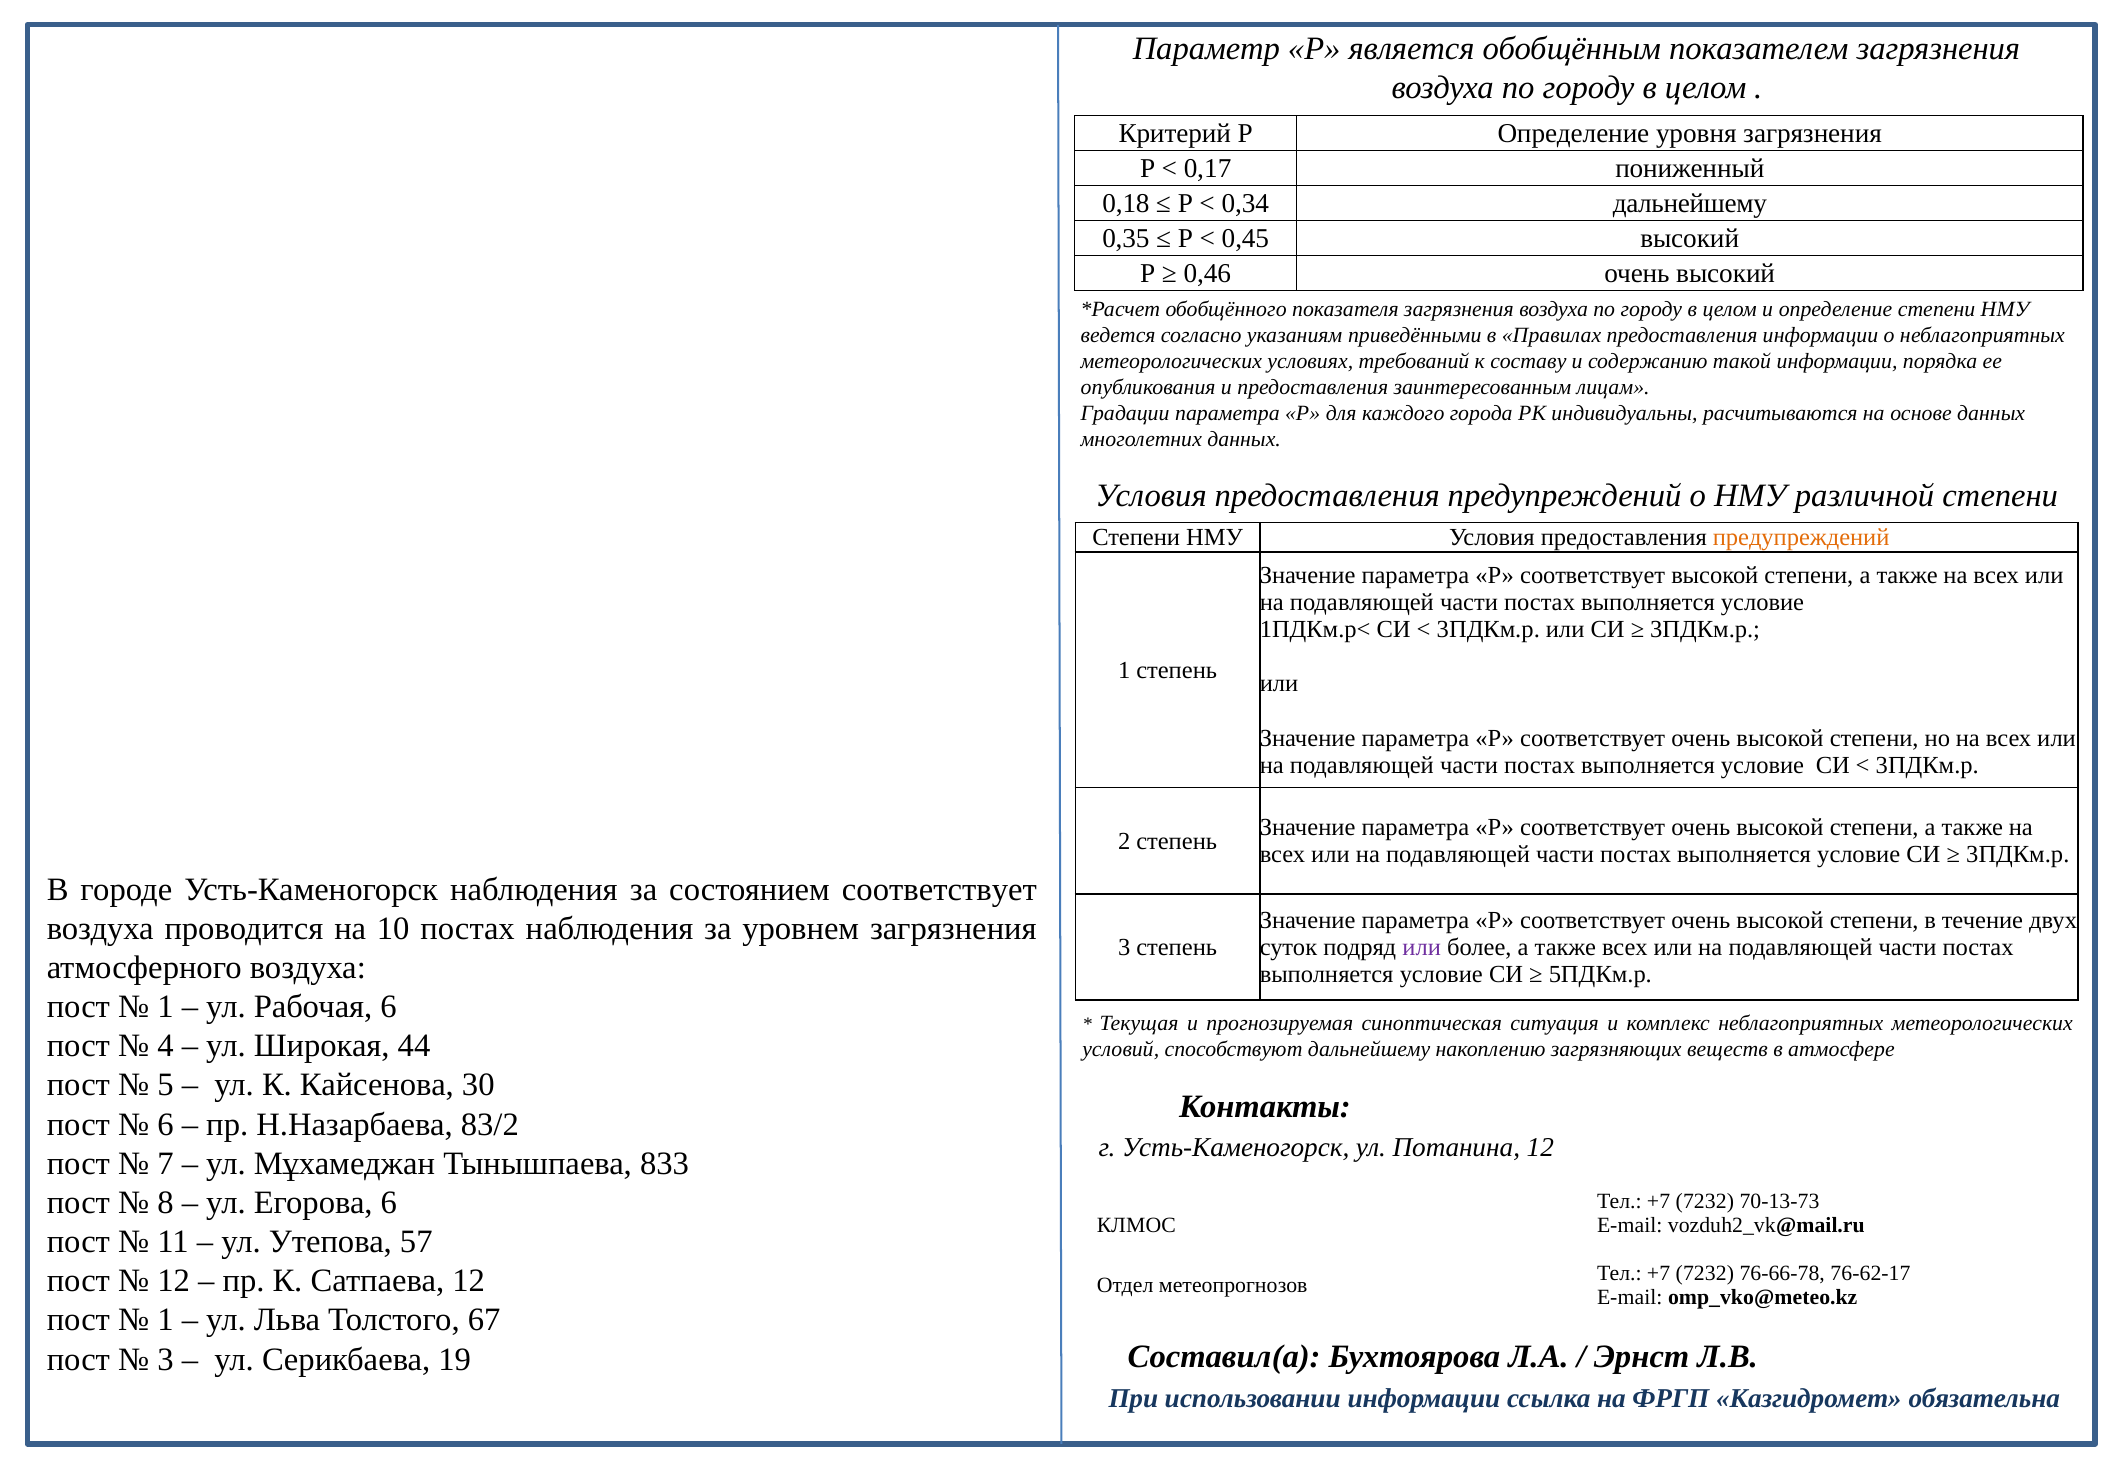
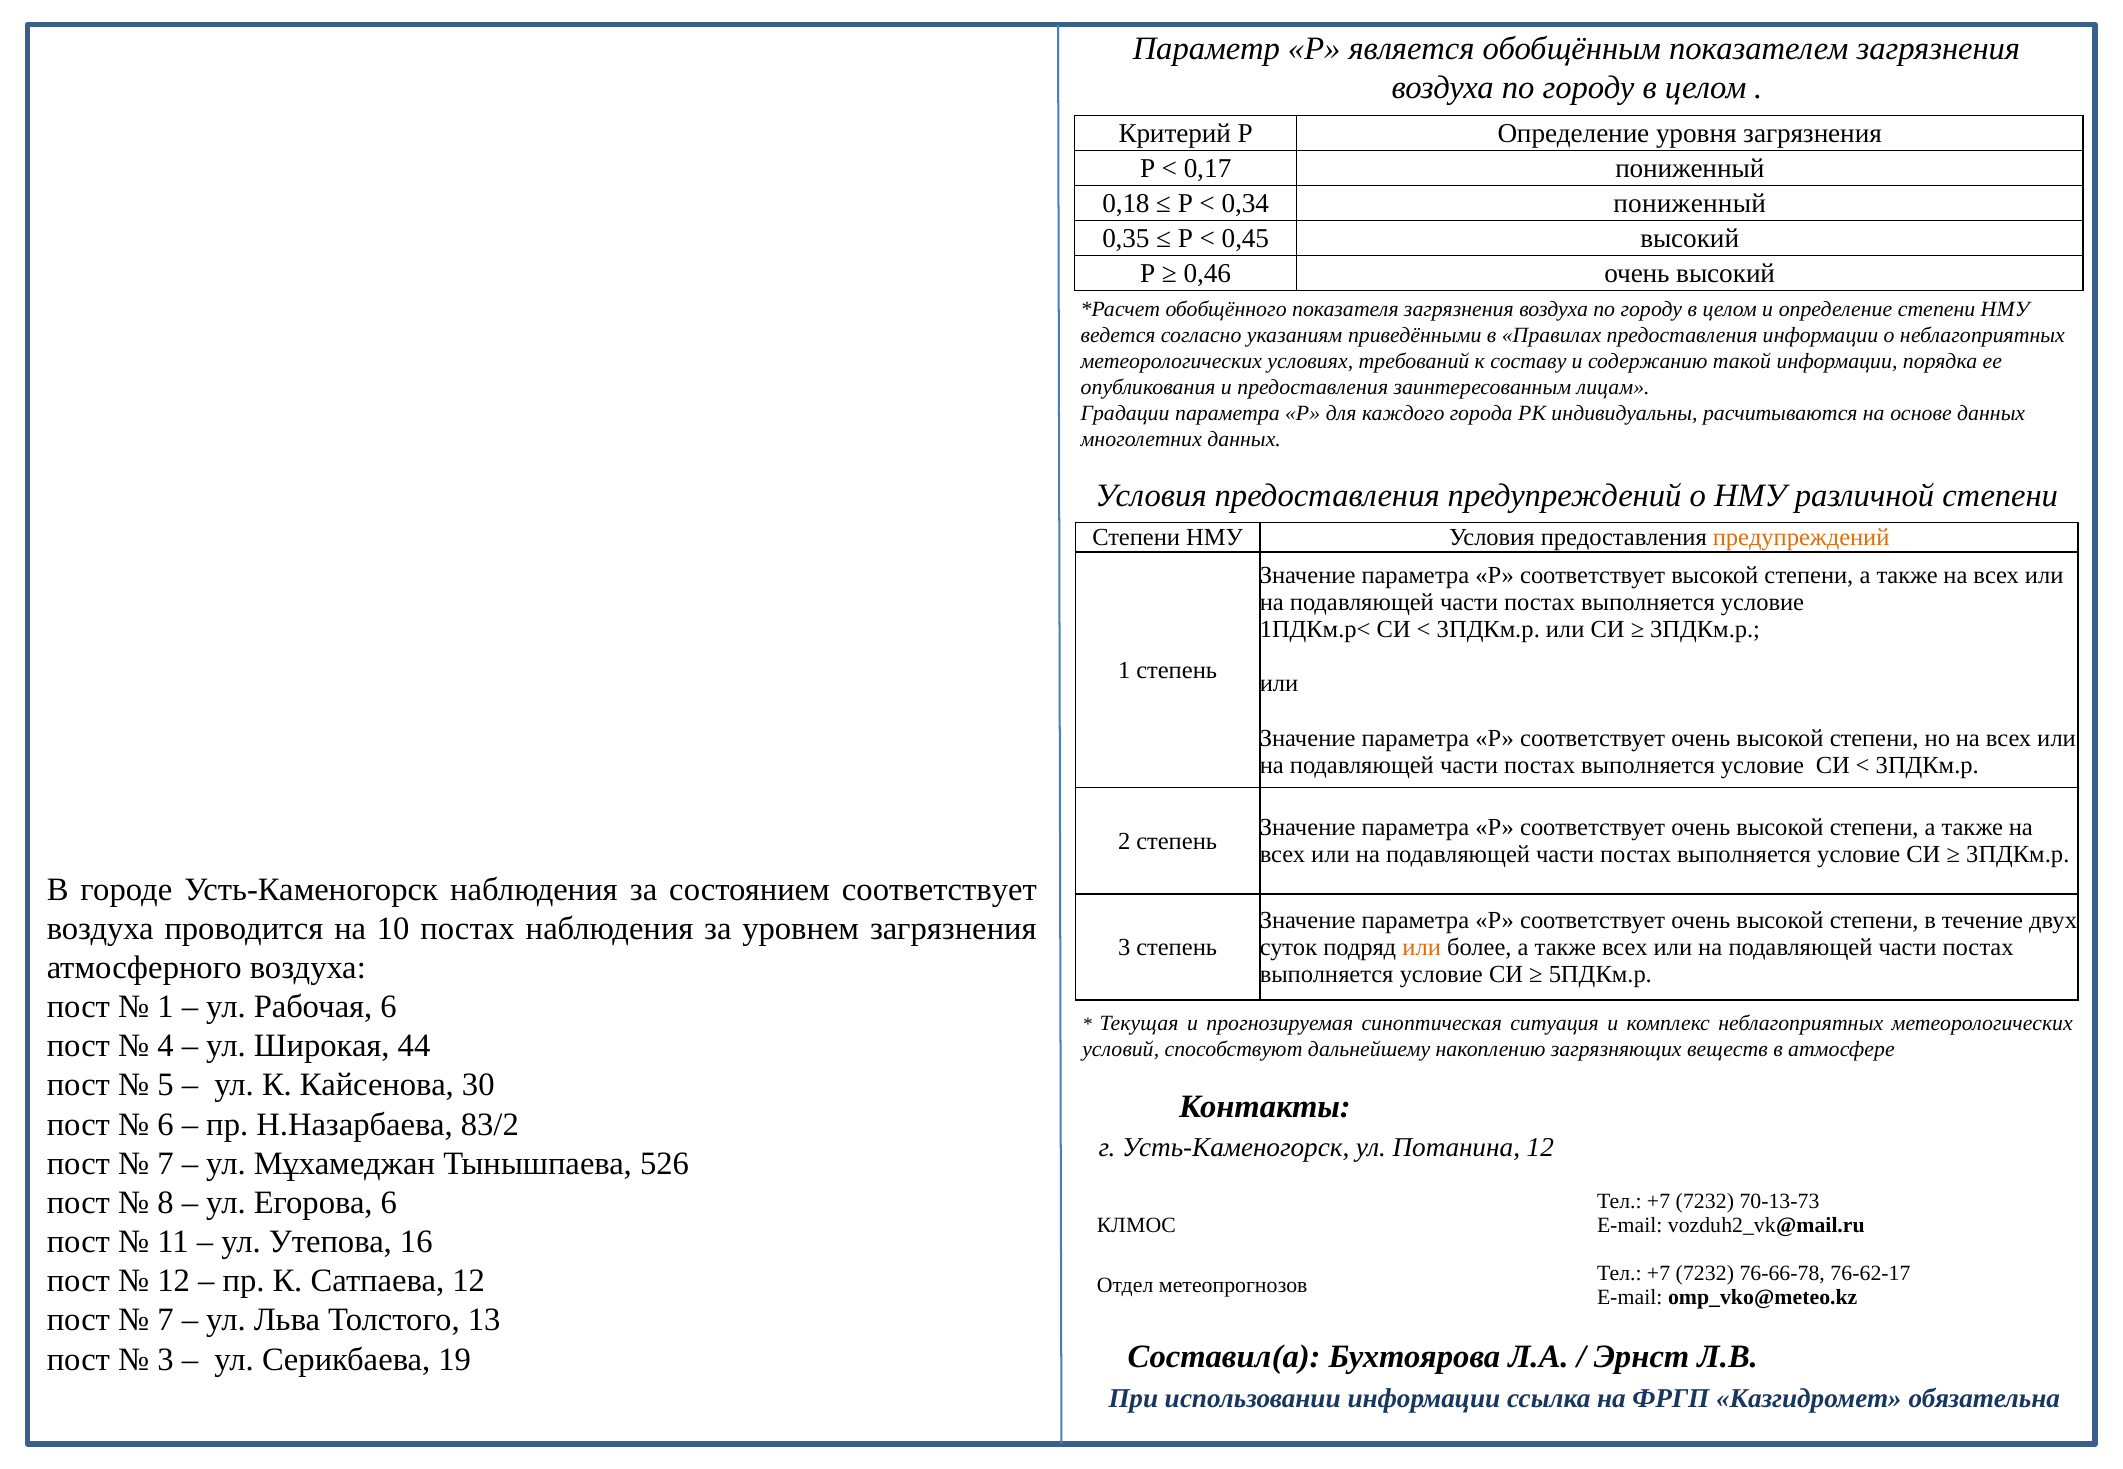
0,34 дальнейшему: дальнейшему -> пониженный
или at (1422, 948) colour: purple -> orange
833: 833 -> 526
57: 57 -> 16
1 at (165, 1321): 1 -> 7
67: 67 -> 13
